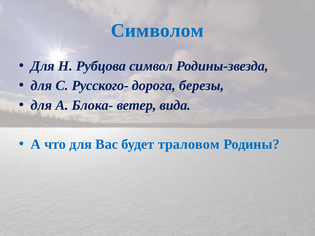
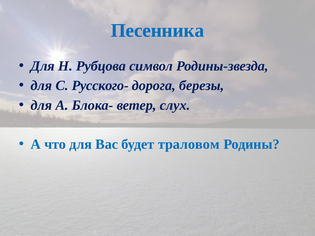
Символом: Символом -> Песенника
вида: вида -> слух
